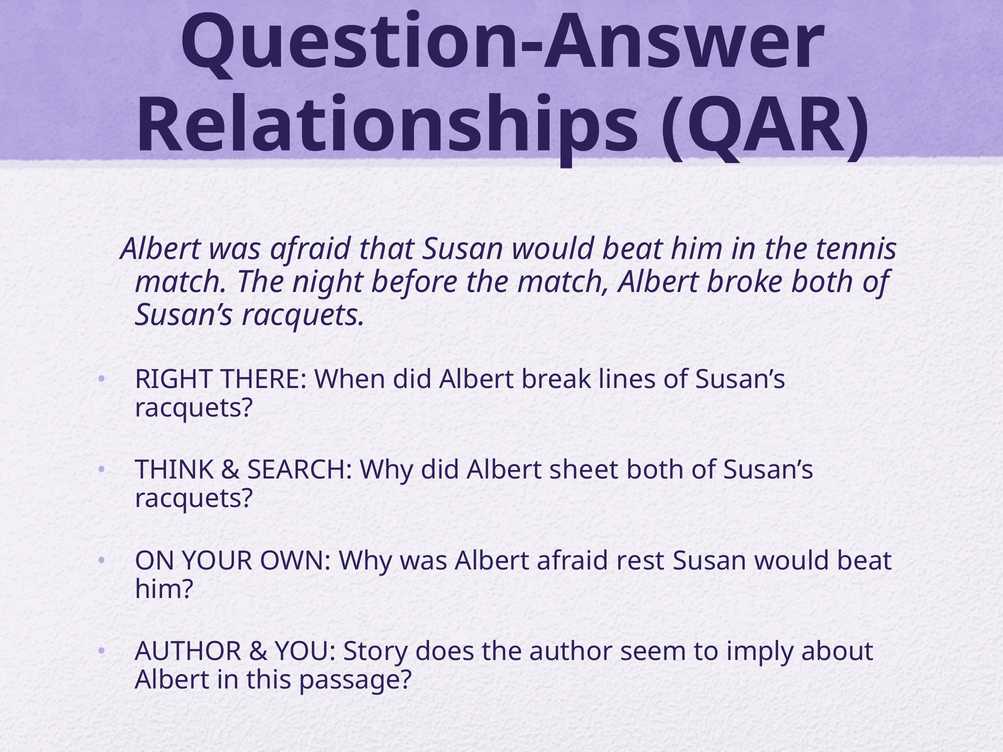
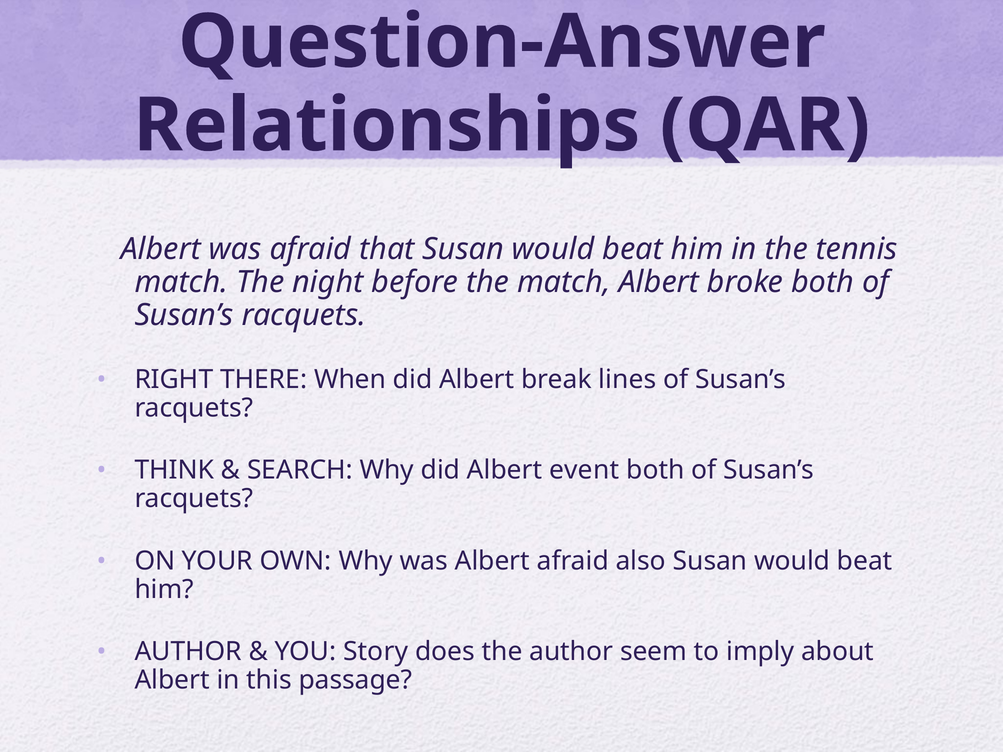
sheet: sheet -> event
rest: rest -> also
